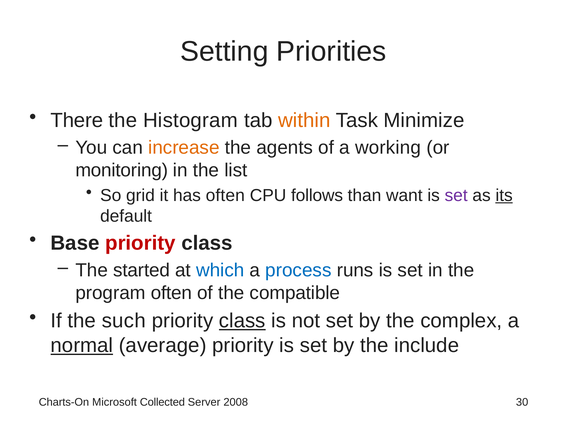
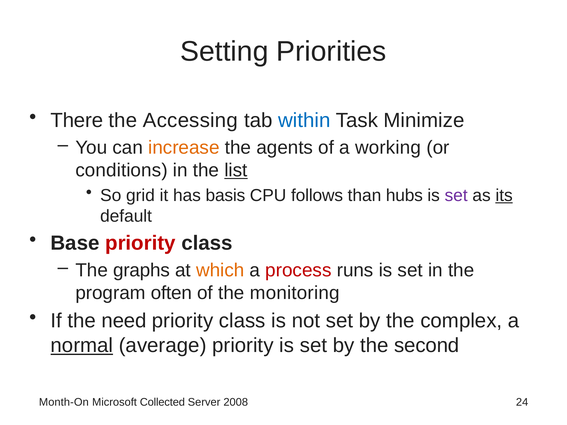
Histogram: Histogram -> Accessing
within colour: orange -> blue
monitoring: monitoring -> conditions
list underline: none -> present
has often: often -> basis
want: want -> hubs
started: started -> graphs
which colour: blue -> orange
process colour: blue -> red
compatible: compatible -> monitoring
such: such -> need
class at (242, 321) underline: present -> none
include: include -> second
Charts-On: Charts-On -> Month-On
30: 30 -> 24
